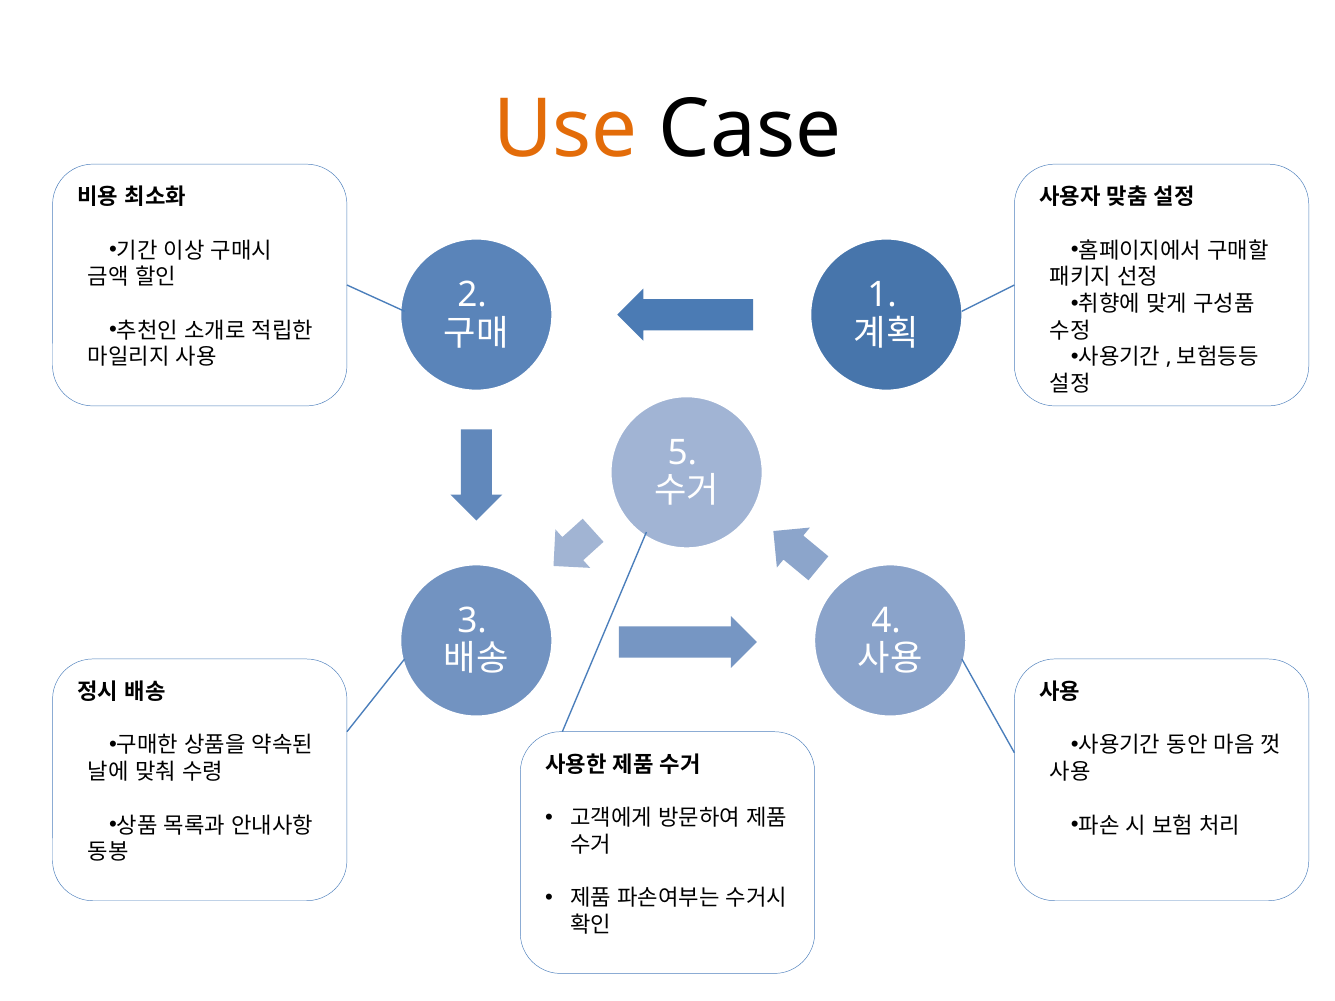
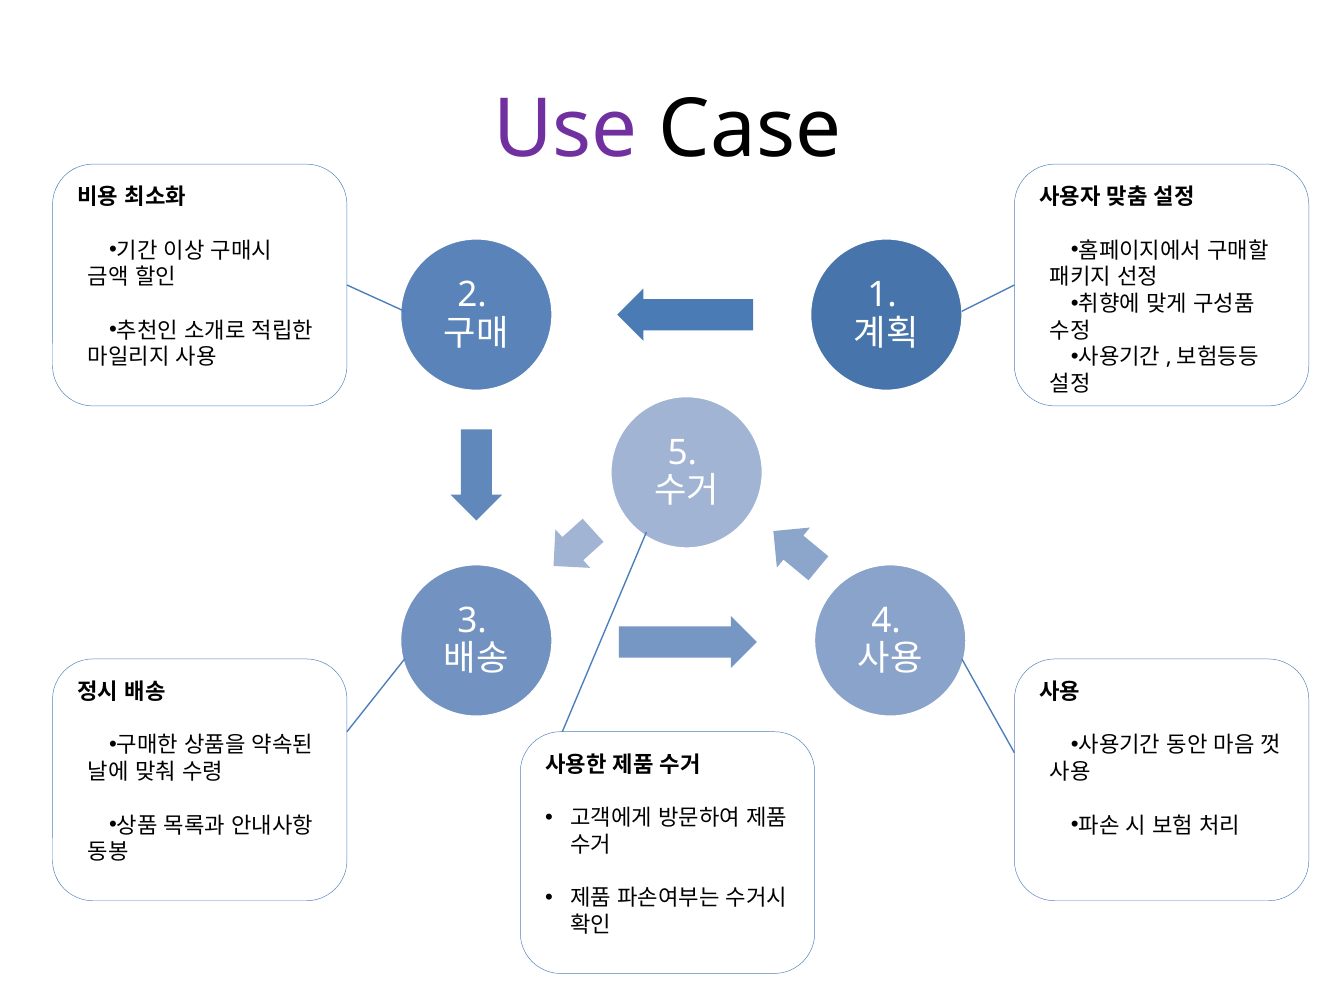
Use colour: orange -> purple
